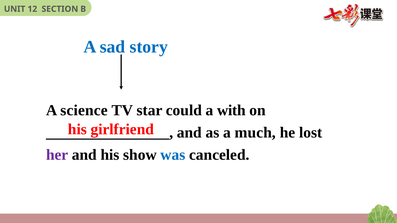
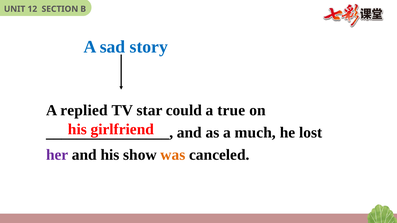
science: science -> replied
with: with -> true
was colour: blue -> orange
